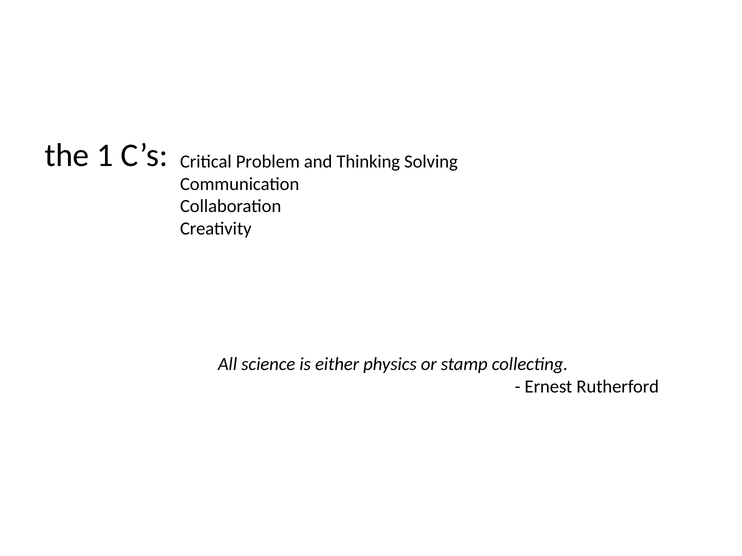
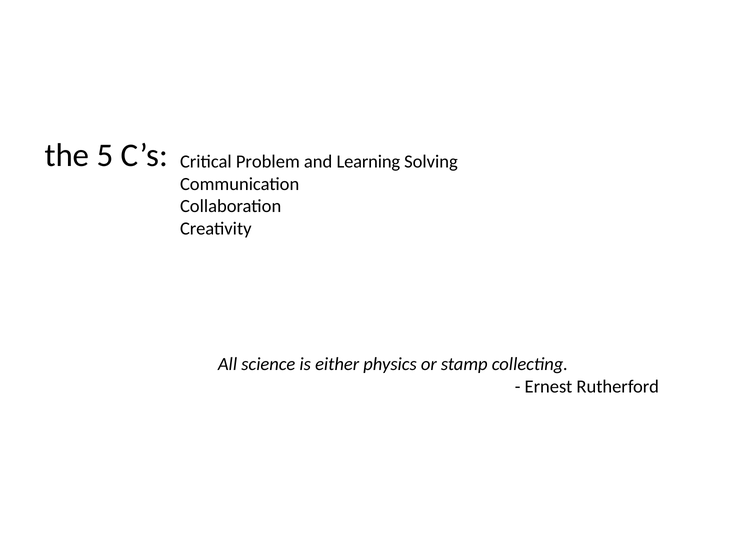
1: 1 -> 5
Thinking: Thinking -> Learning
